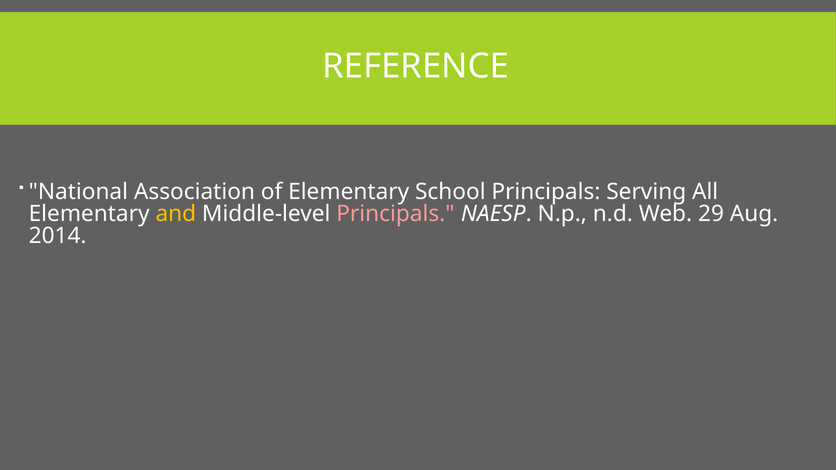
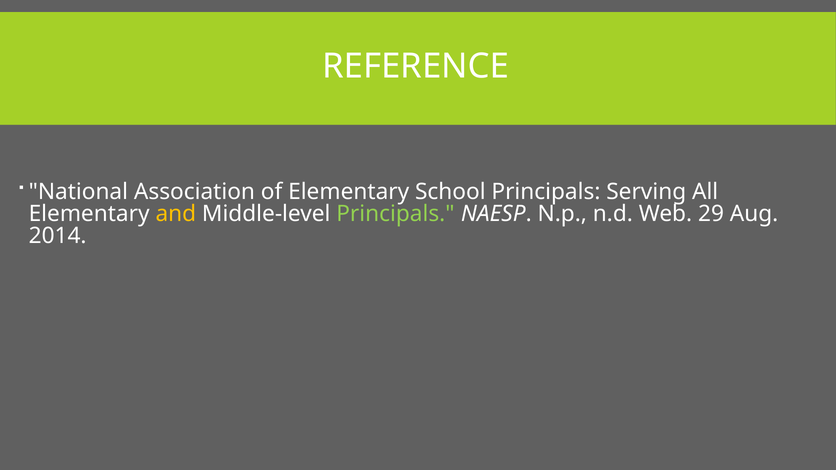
Principals at (395, 214) colour: pink -> light green
